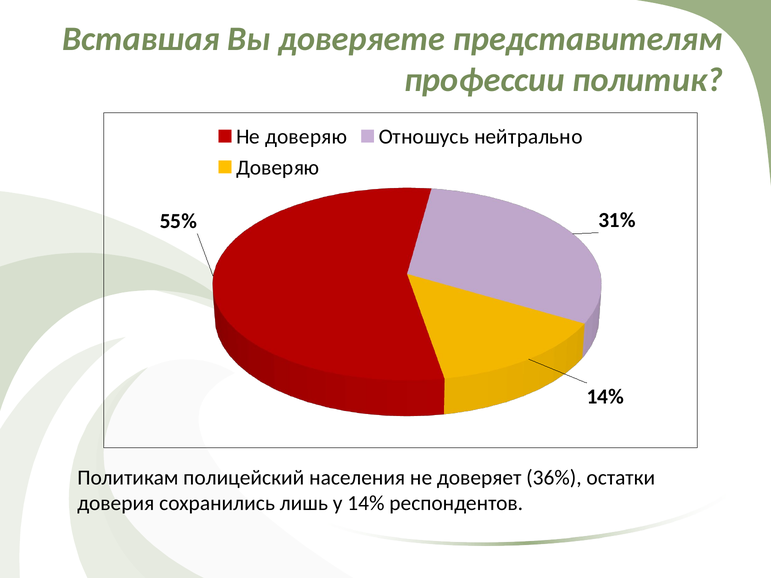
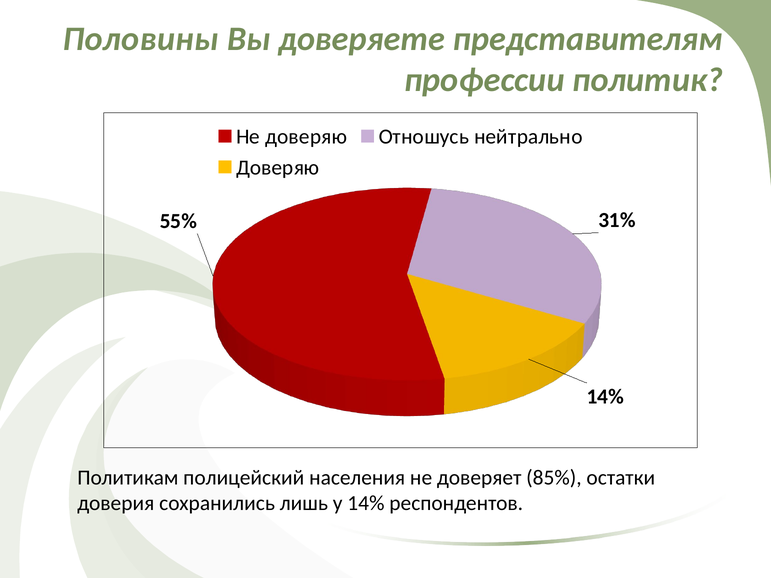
Вставшая: Вставшая -> Половины
36%: 36% -> 85%
